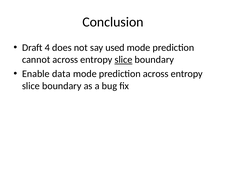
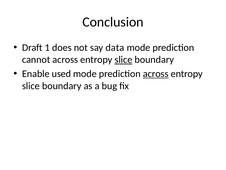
4: 4 -> 1
used: used -> data
data: data -> used
across at (156, 74) underline: none -> present
